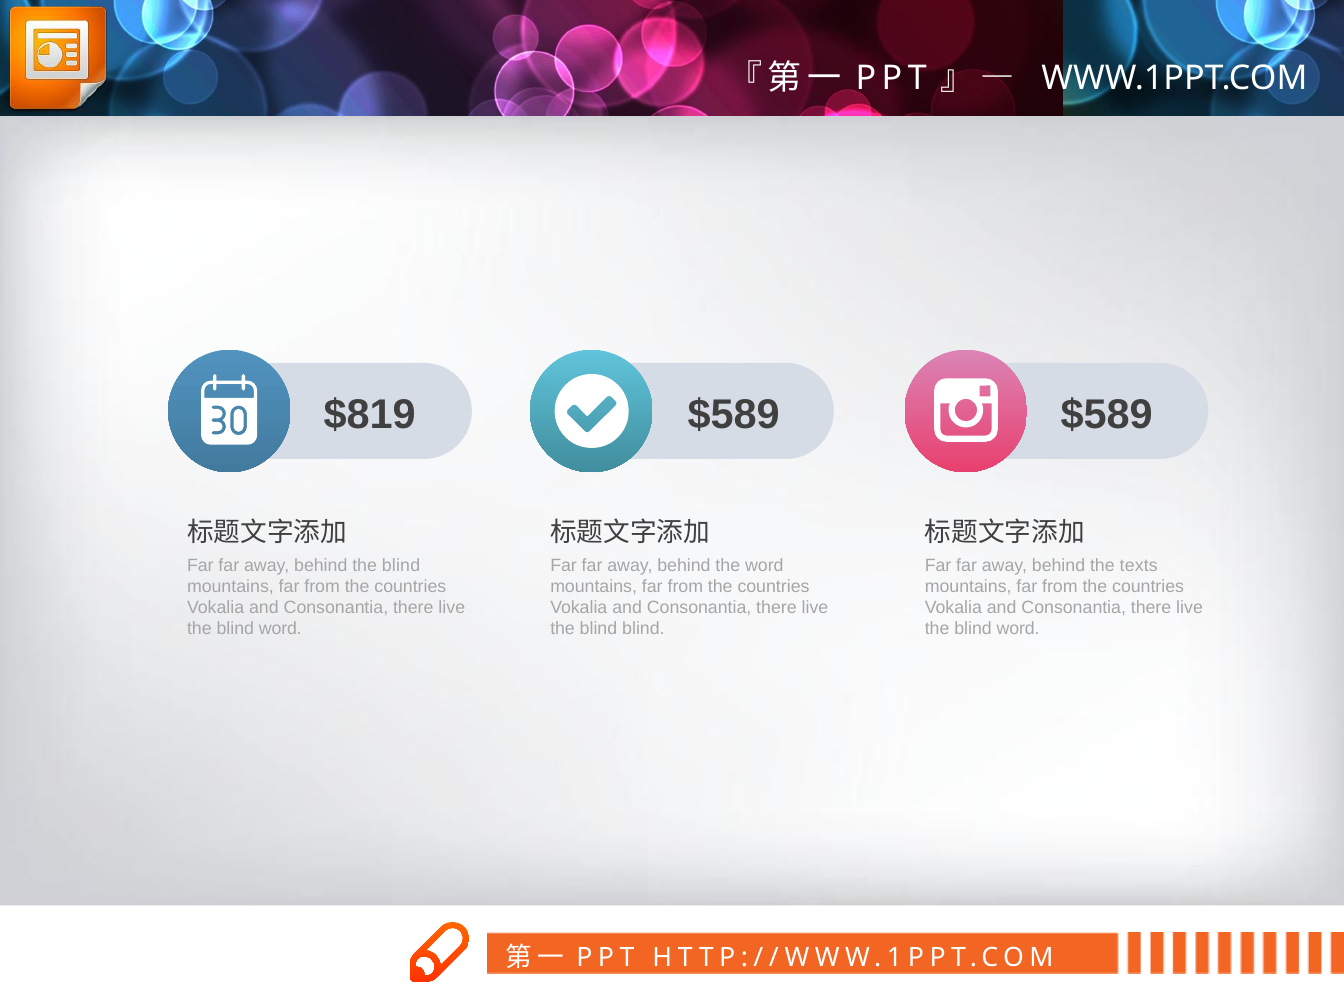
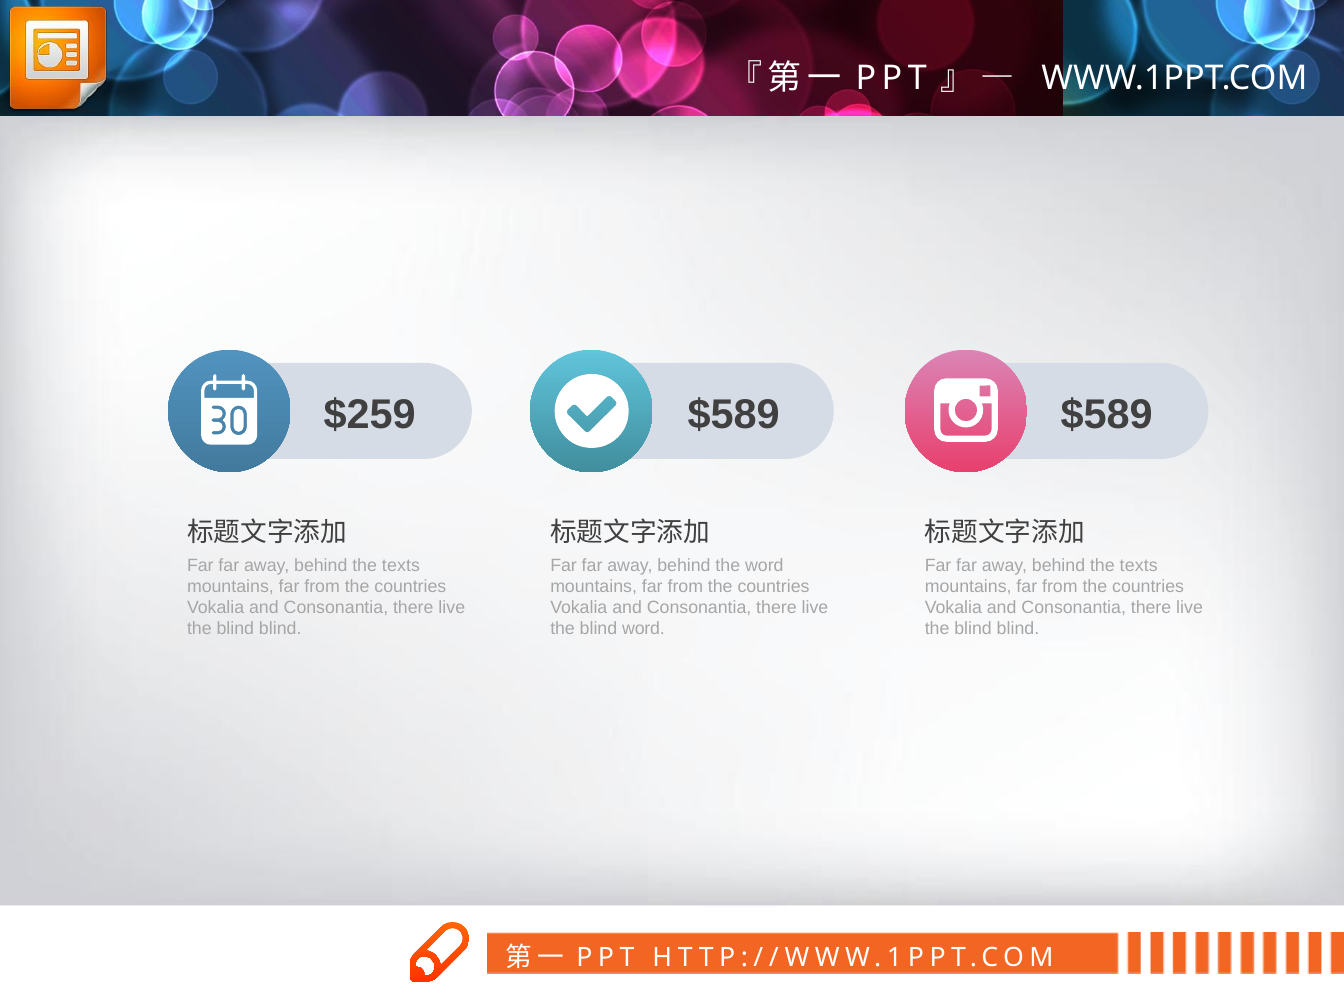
$819: $819 -> $259
blind at (401, 566): blind -> texts
word at (280, 628): word -> blind
blind blind: blind -> word
word at (1018, 628): word -> blind
